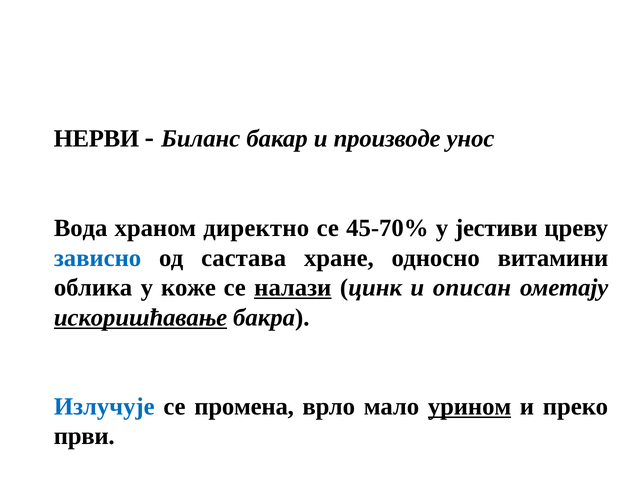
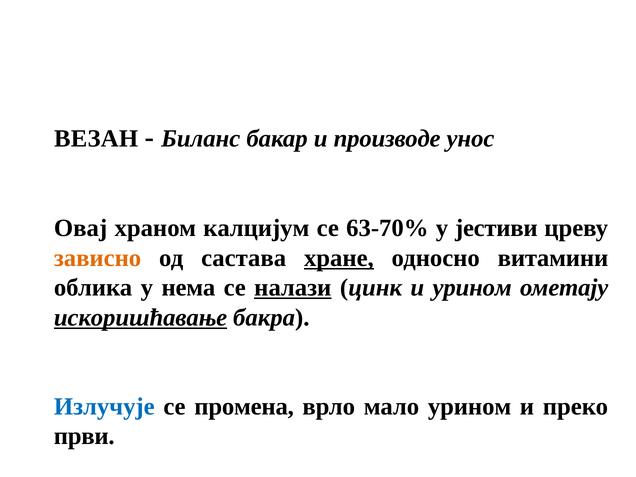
НЕРВИ: НЕРВИ -> ВЕЗАН
Вода: Вода -> Овај
директно: директно -> калцијум
45-70%: 45-70% -> 63-70%
зависно colour: blue -> orange
хране underline: none -> present
коже: коже -> нема
и описан: описан -> урином
урином at (470, 406) underline: present -> none
